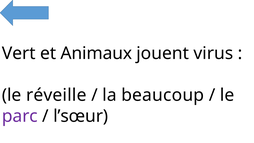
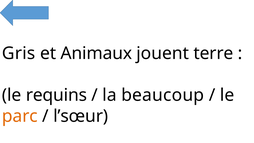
Vert: Vert -> Gris
virus: virus -> terre
réveille: réveille -> requins
parc colour: purple -> orange
